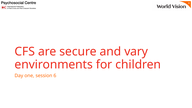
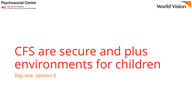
vary: vary -> plus
